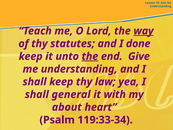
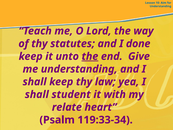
way underline: present -> none
general: general -> student
about: about -> relate
